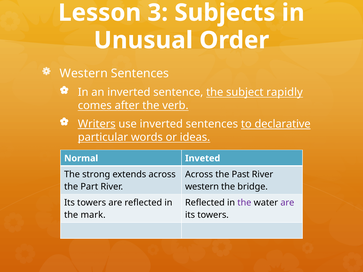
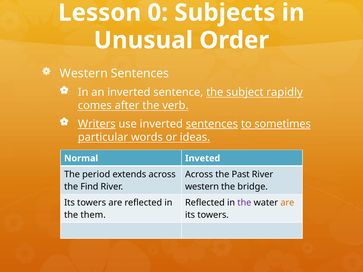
3: 3 -> 0
sentences at (212, 124) underline: none -> present
declarative: declarative -> sometimes
strong: strong -> period
Part: Part -> Find
are at (287, 203) colour: purple -> orange
mark: mark -> them
